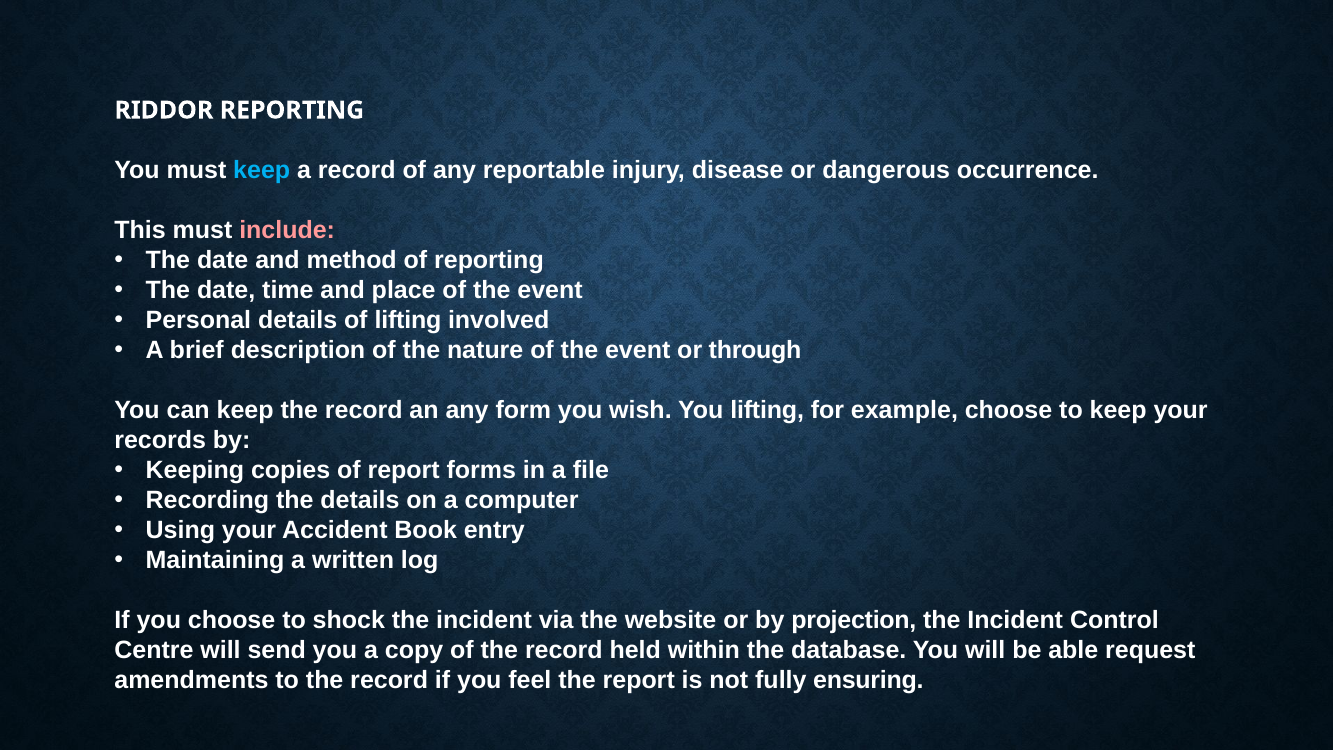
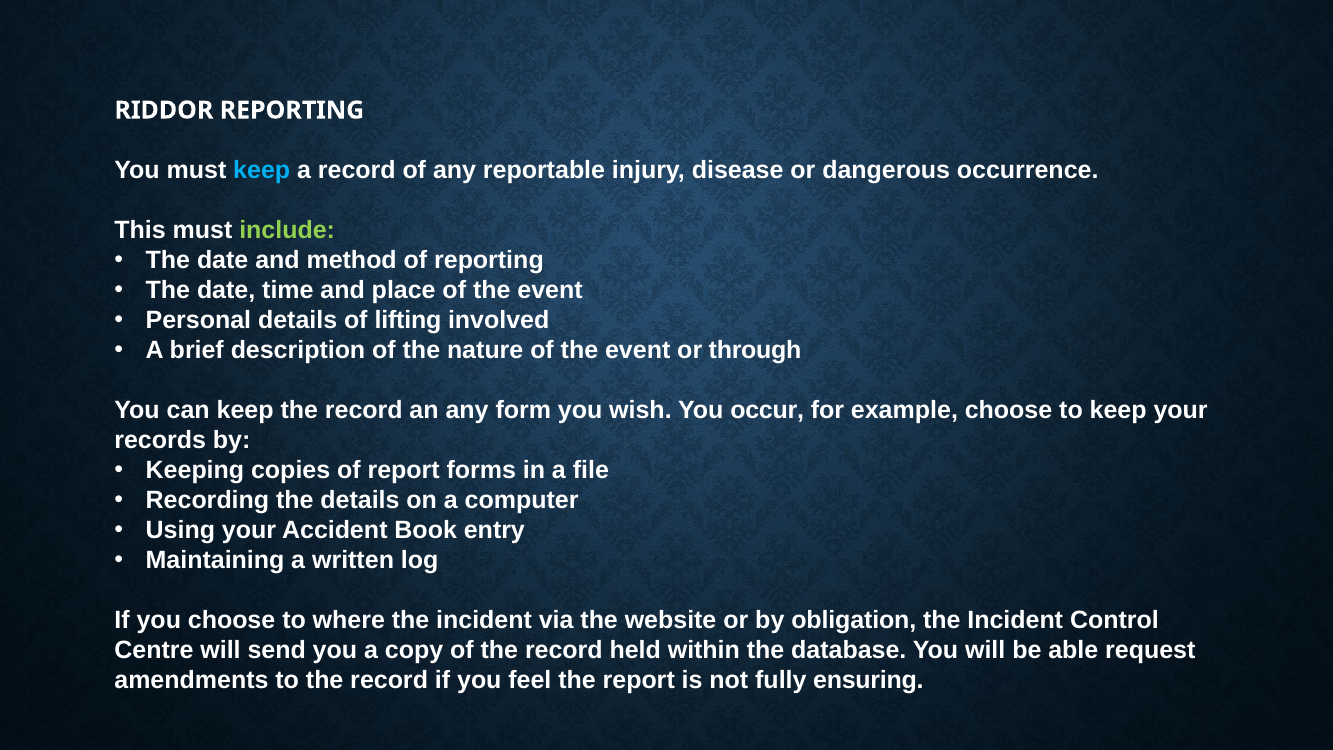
include colour: pink -> light green
You lifting: lifting -> occur
shock: shock -> where
projection: projection -> obligation
